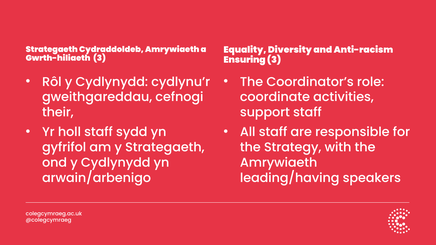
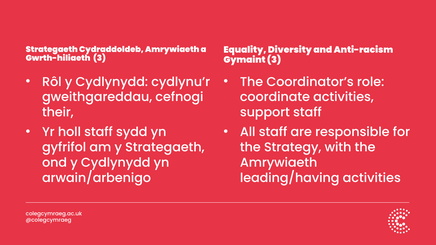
Ensuring: Ensuring -> Gymaint
leading/having speakers: speakers -> activities
